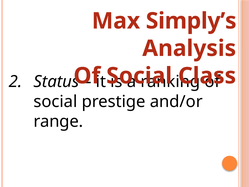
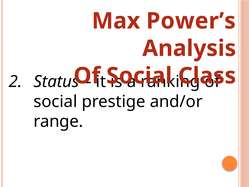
Simply’s: Simply’s -> Power’s
